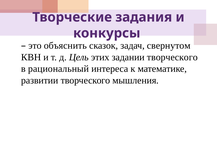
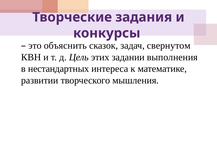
задании творческого: творческого -> выполнения
рациональный: рациональный -> нестандартных
